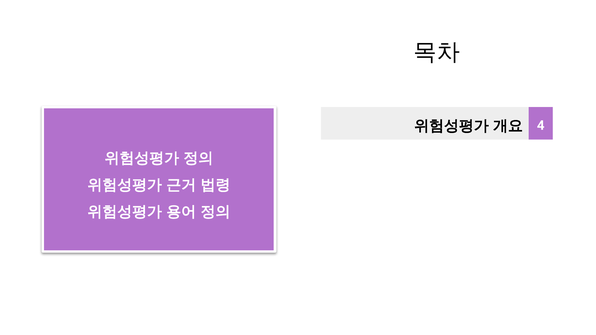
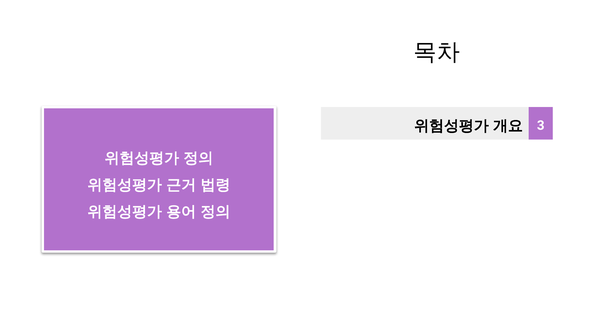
4: 4 -> 3
